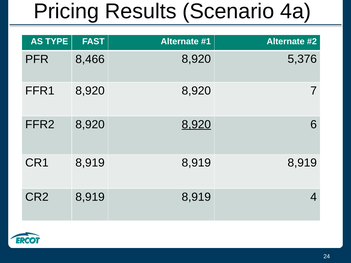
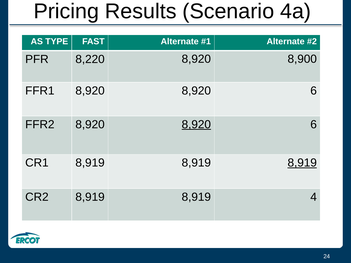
8,466: 8,466 -> 8,220
5,376: 5,376 -> 8,900
FFR1 8,920 8,920 7: 7 -> 6
8,919 at (302, 163) underline: none -> present
